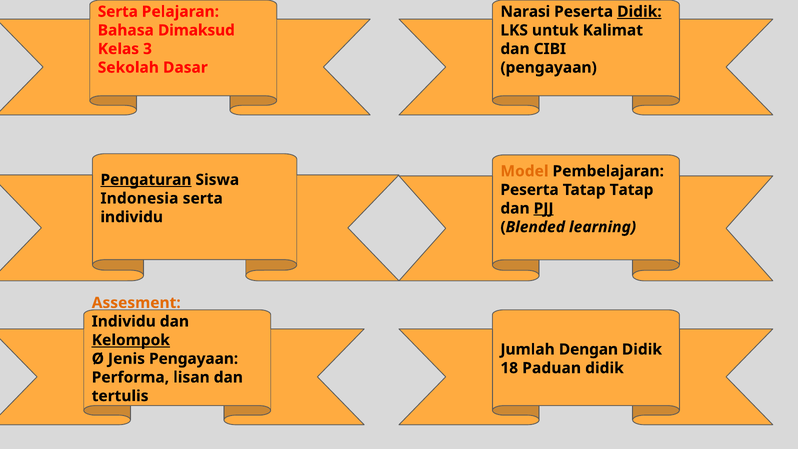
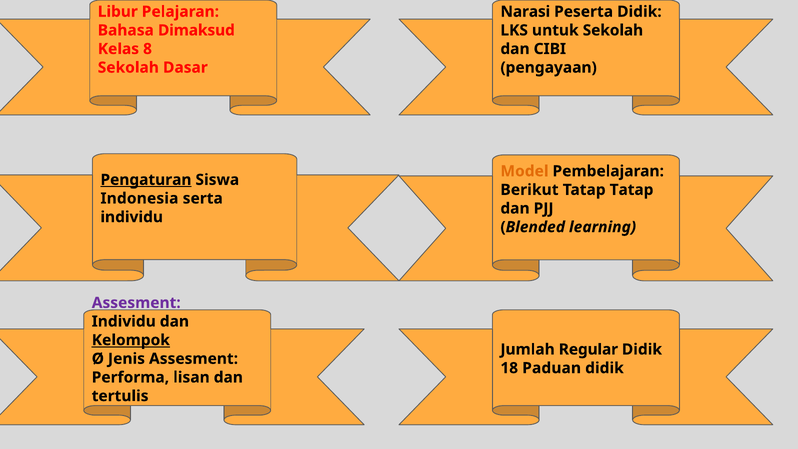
Serta at (118, 12): Serta -> Libur
Didik at (639, 12) underline: present -> none
untuk Kalimat: Kalimat -> Sekolah
3: 3 -> 8
Peserta at (530, 190): Peserta -> Berikut
PJJ underline: present -> none
Assesment at (136, 303) colour: orange -> purple
Dengan: Dengan -> Regular
Jenis Pengayaan: Pengayaan -> Assesment
